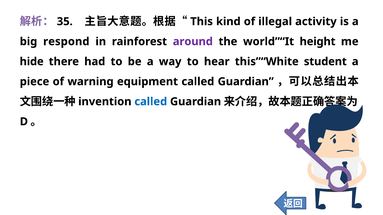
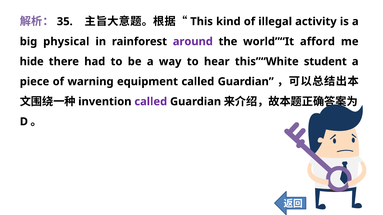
respond: respond -> physical
height: height -> afford
called at (151, 102) colour: blue -> purple
